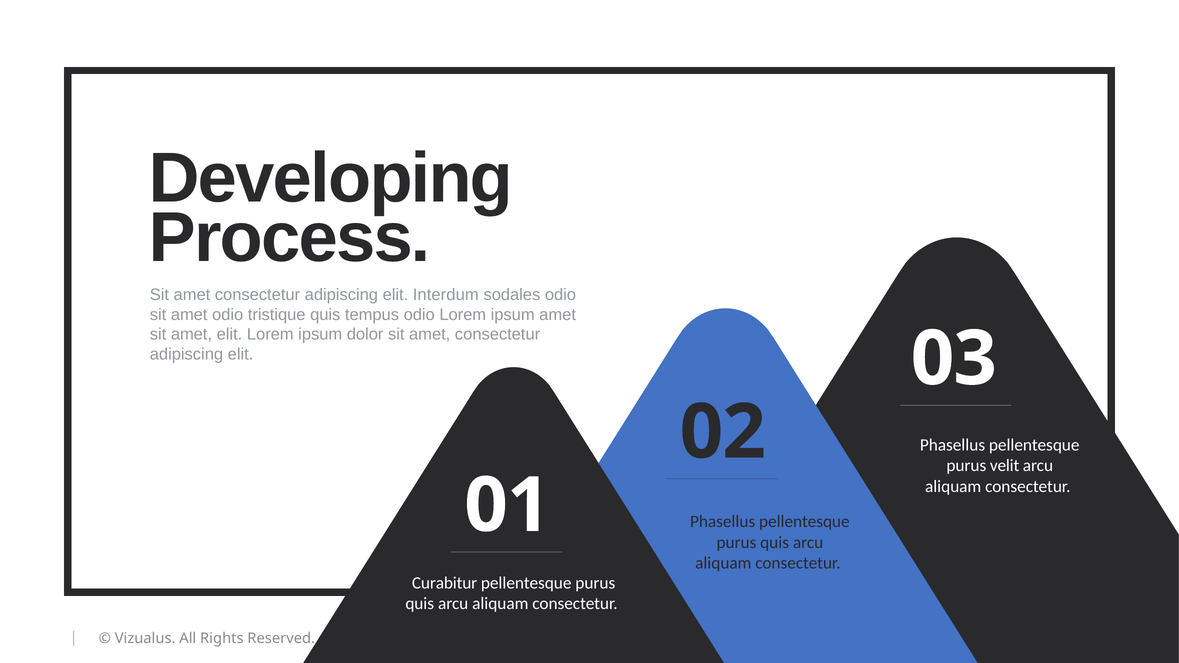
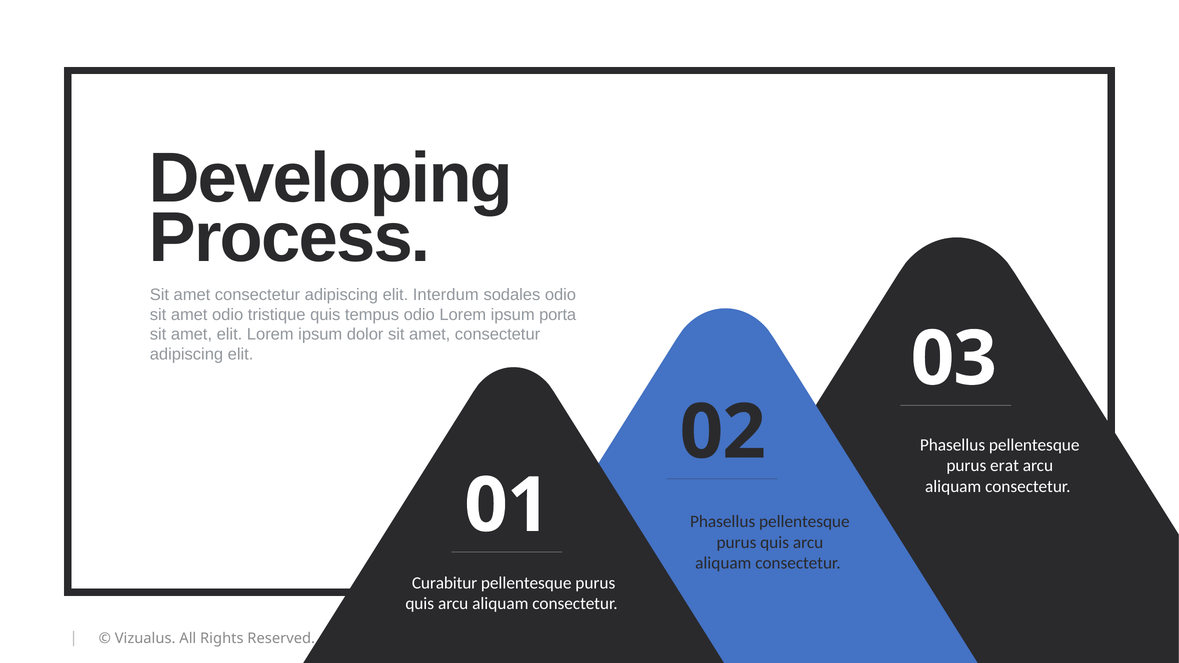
ipsum amet: amet -> porta
velit: velit -> erat
